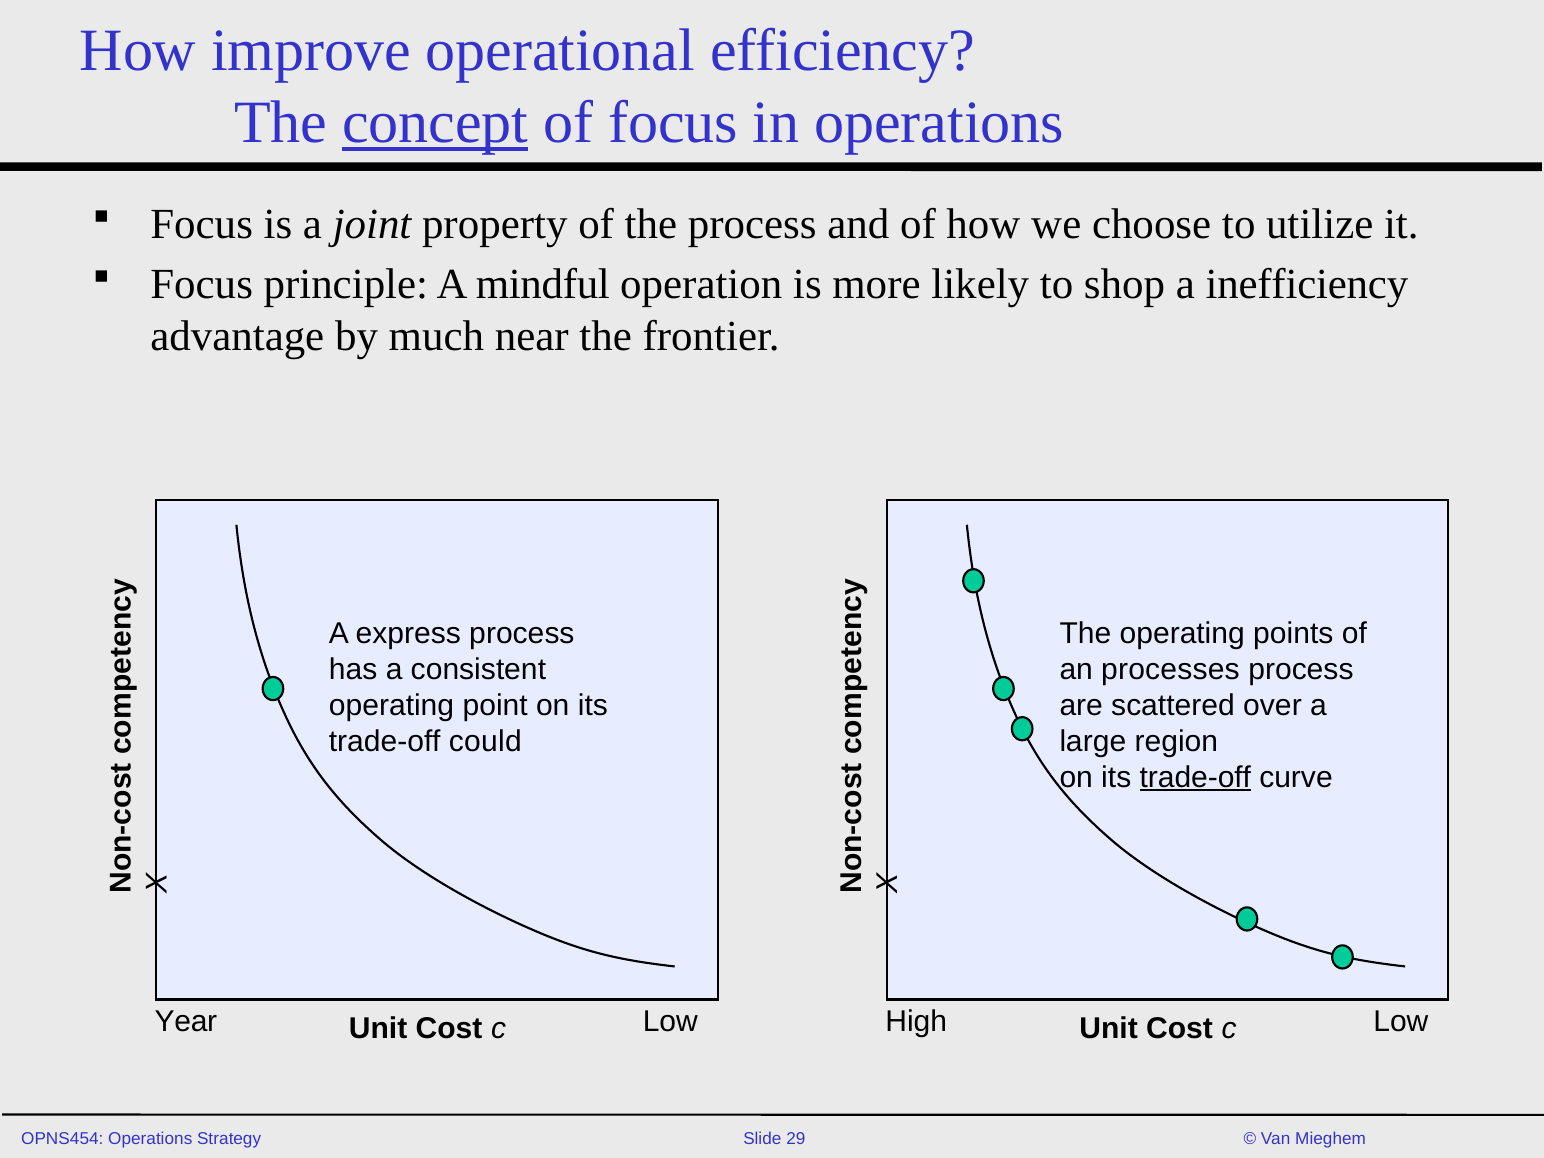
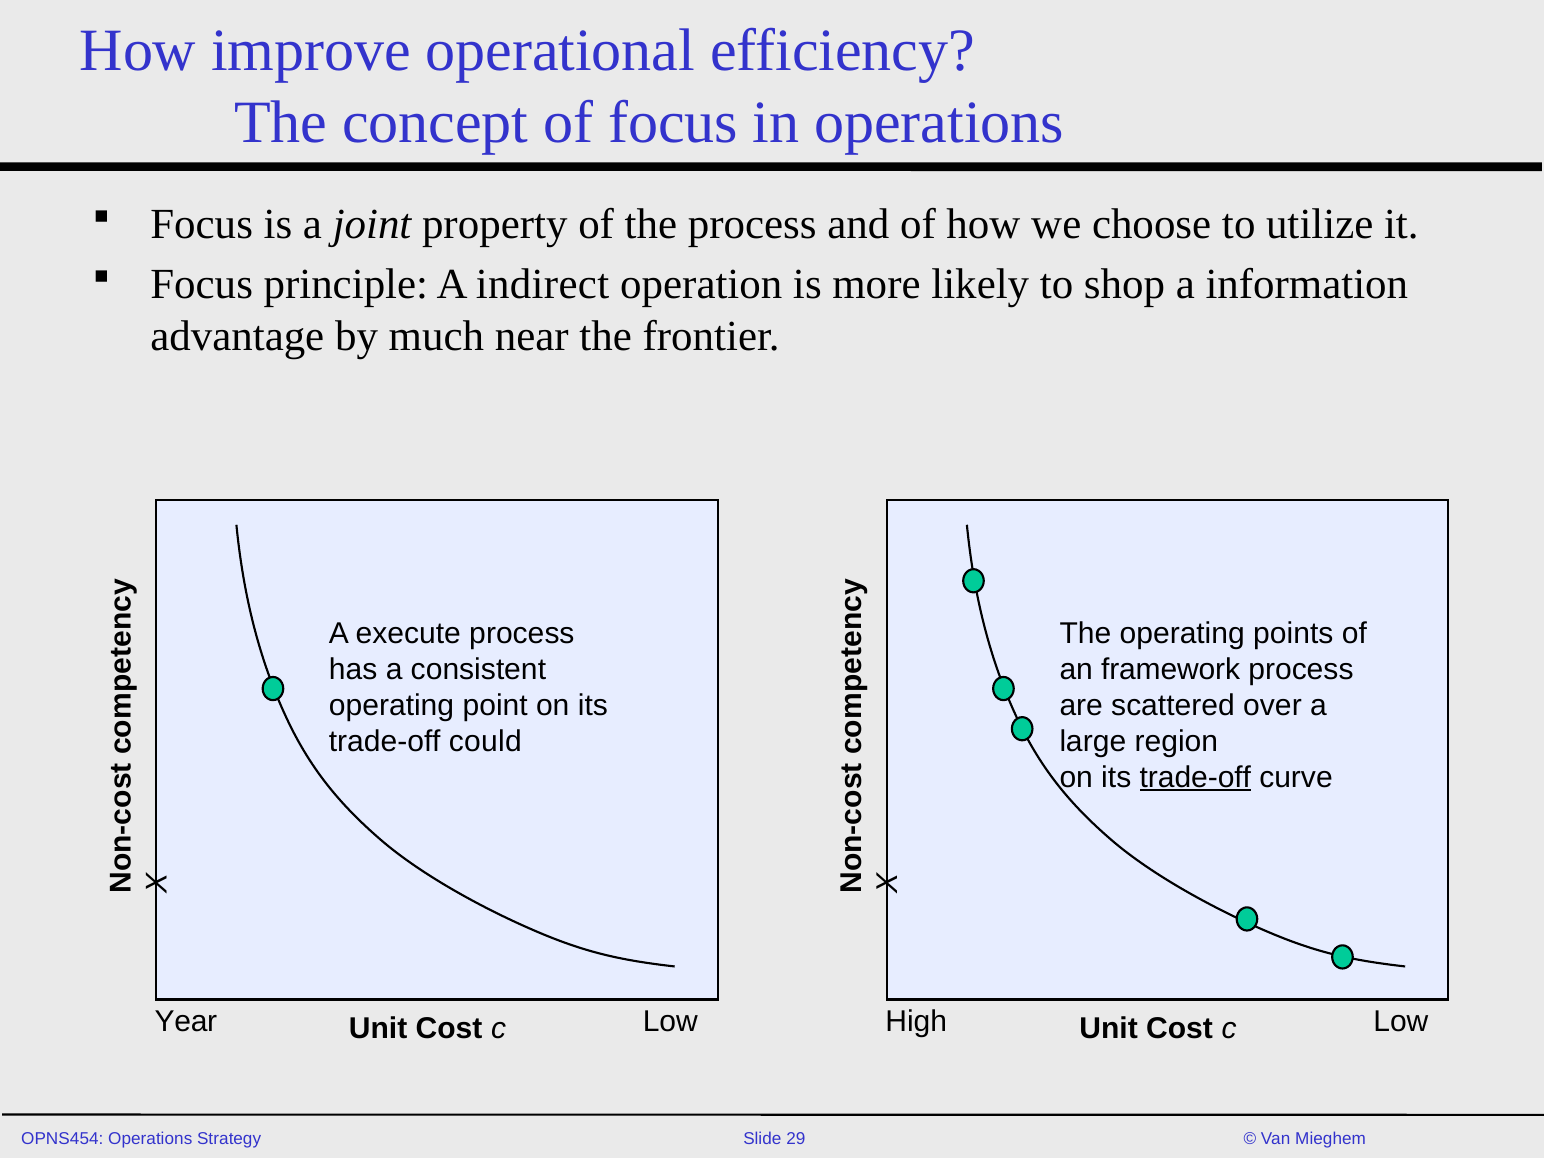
concept underline: present -> none
mindful: mindful -> indirect
inefficiency: inefficiency -> information
express: express -> execute
processes: processes -> framework
